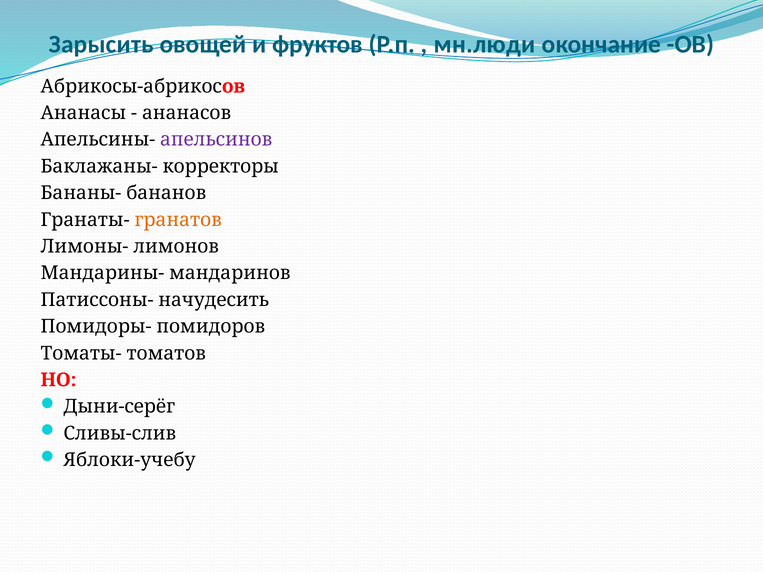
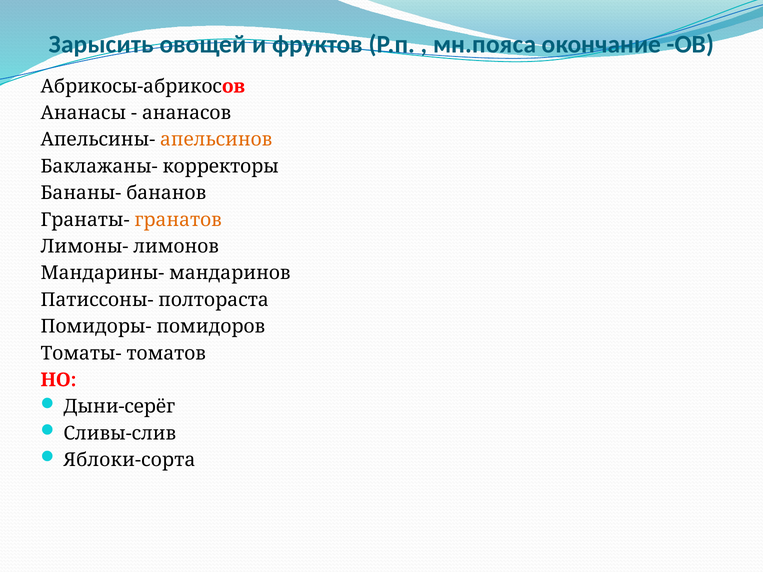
мн.люди: мн.люди -> мн.пояса
апельсинов colour: purple -> orange
начудесить: начудесить -> полтораста
Яблоки-учебу: Яблоки-учебу -> Яблоки-сорта
